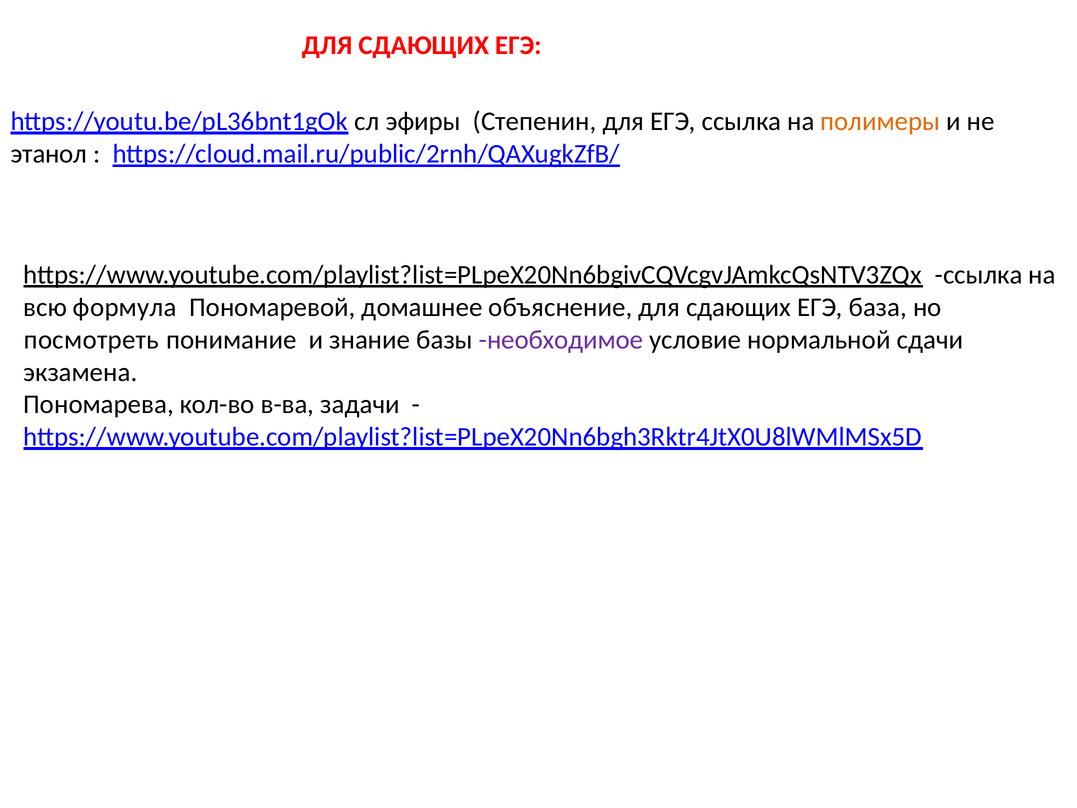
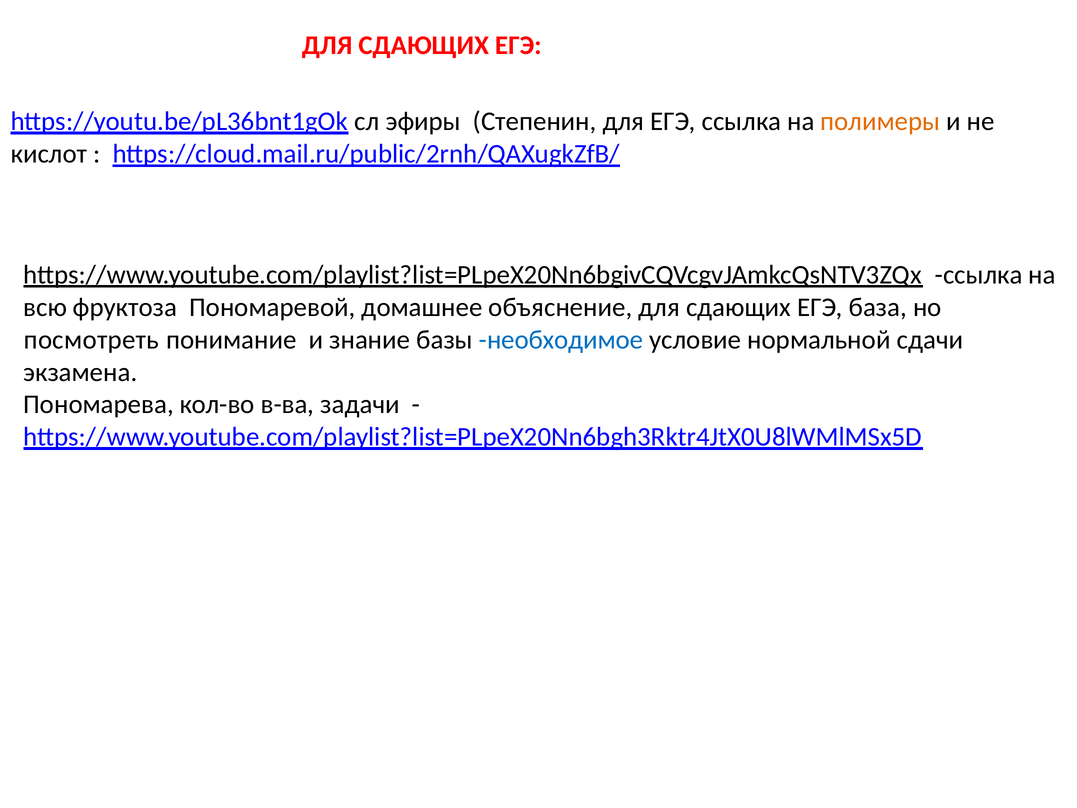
этанол: этанол -> кислот
формула: формула -> фруктоза
необходимое colour: purple -> blue
